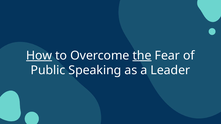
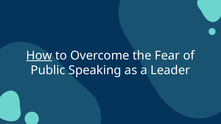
the underline: present -> none
